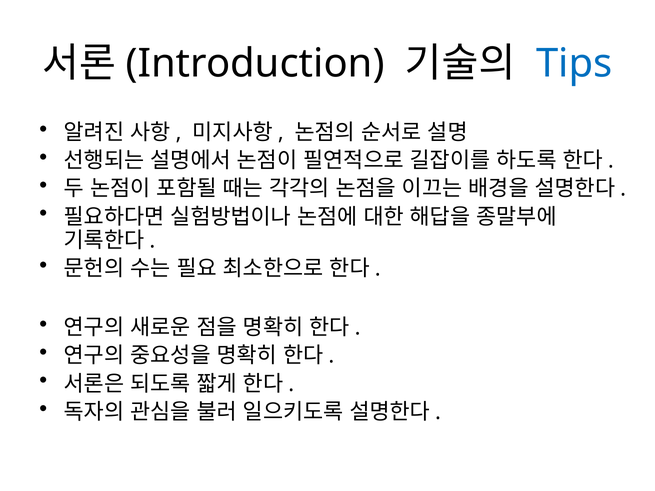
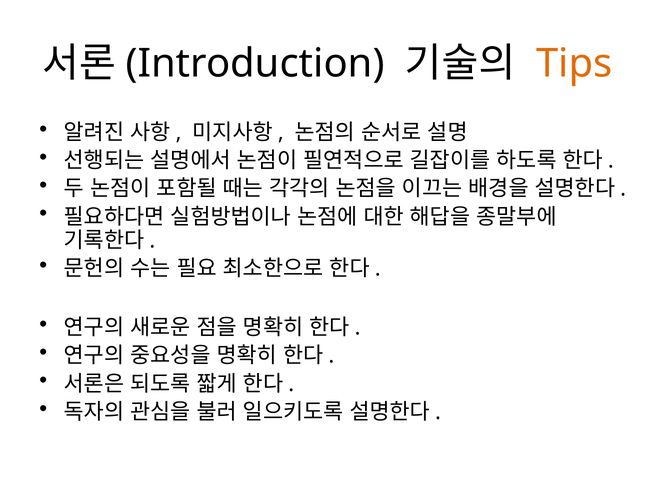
Tips colour: blue -> orange
